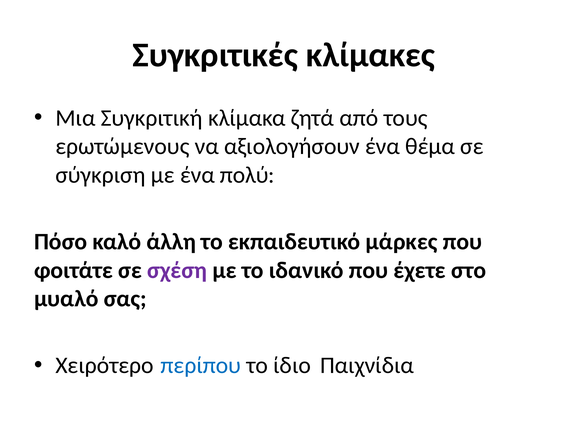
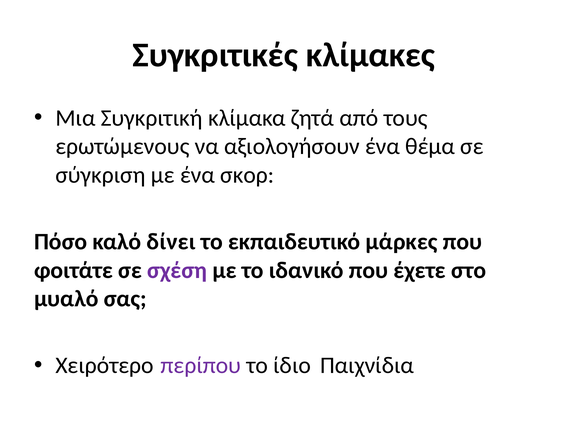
πολύ: πολύ -> σκορ
άλλη: άλλη -> δίνει
περίπου colour: blue -> purple
